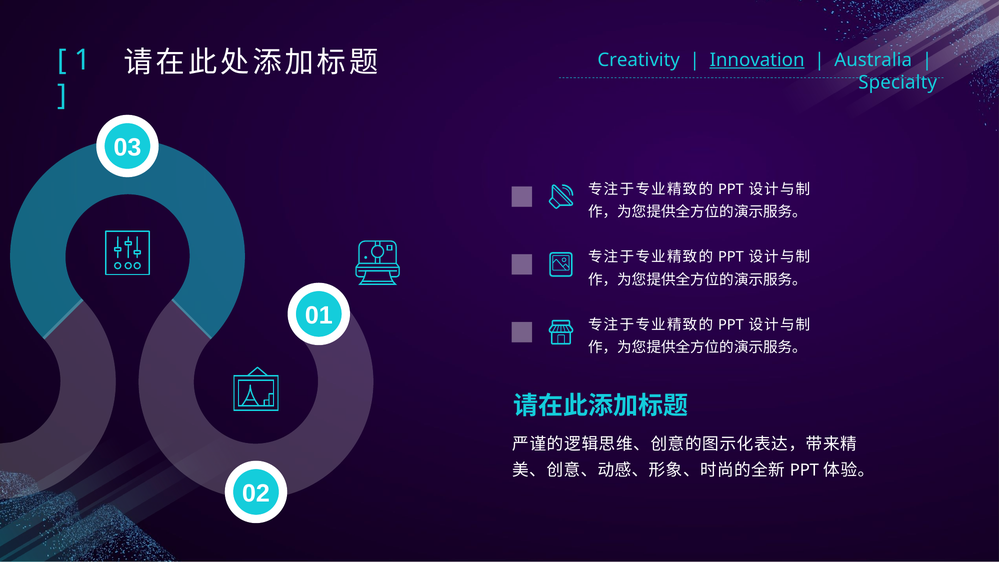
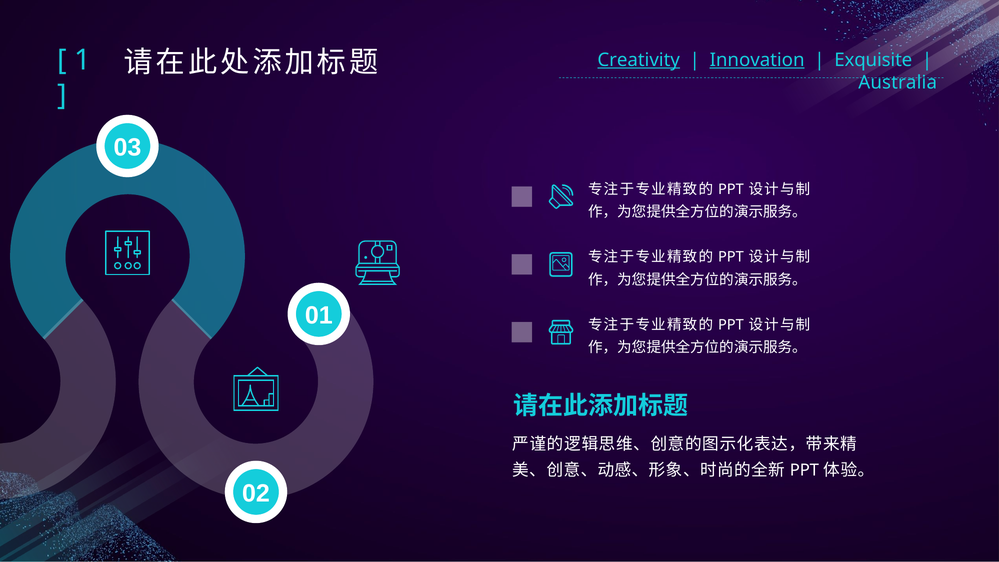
Creativity underline: none -> present
Australia: Australia -> Exquisite
Specialty: Specialty -> Australia
